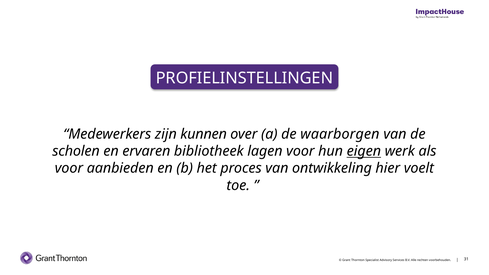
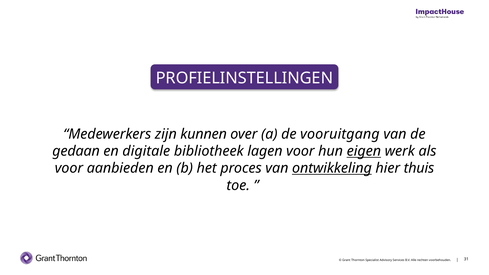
waarborgen: waarborgen -> vooruitgang
scholen: scholen -> gedaan
ervaren: ervaren -> digitale
ontwikkeling underline: none -> present
voelt: voelt -> thuis
